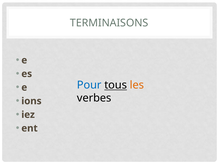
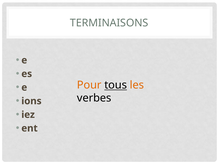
Pour colour: blue -> orange
